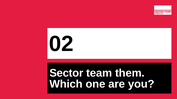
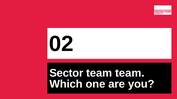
team them: them -> team
